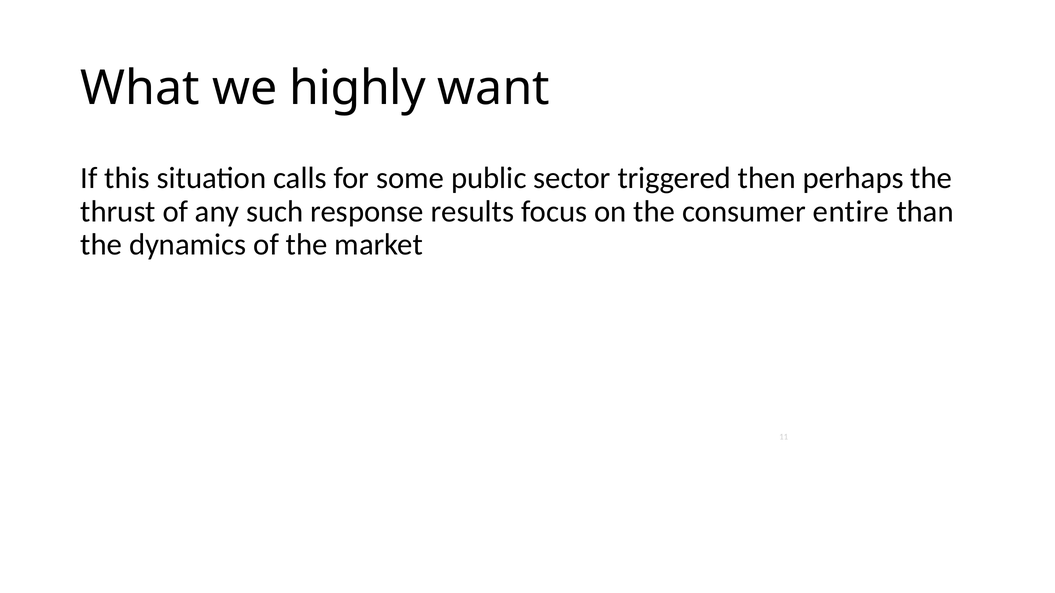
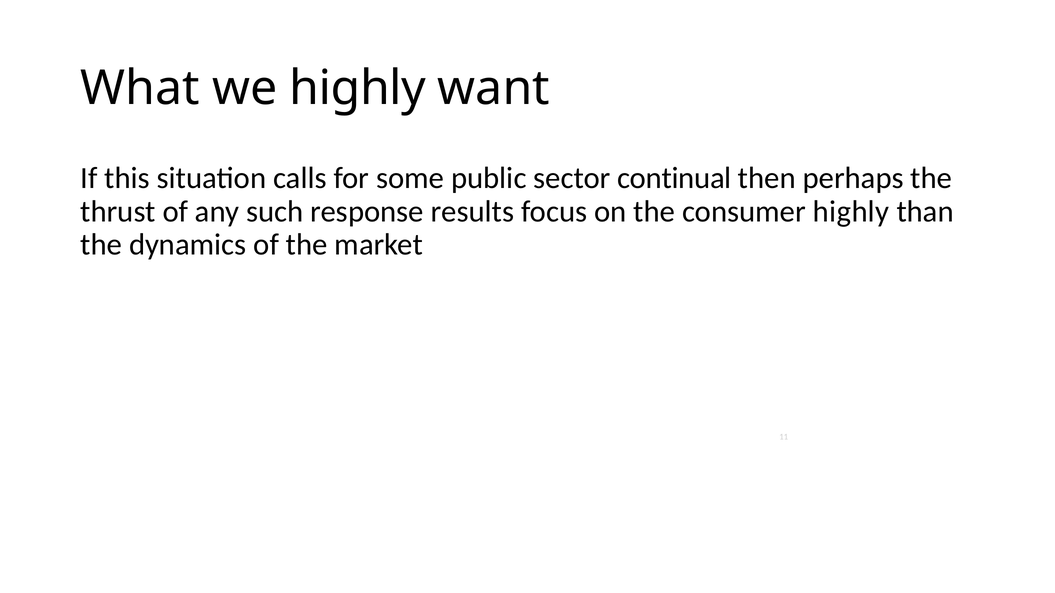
triggered: triggered -> continual
consumer entire: entire -> highly
